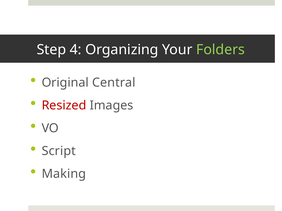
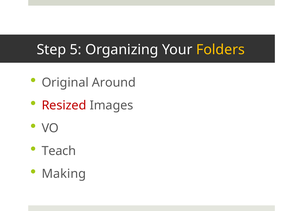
4: 4 -> 5
Folders colour: light green -> yellow
Central: Central -> Around
Script: Script -> Teach
